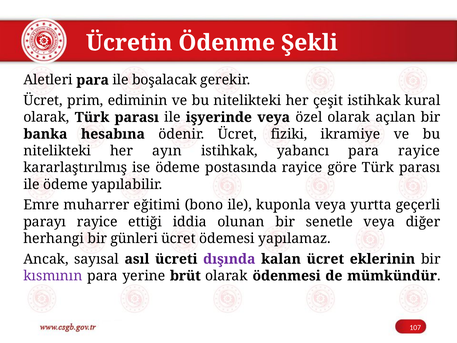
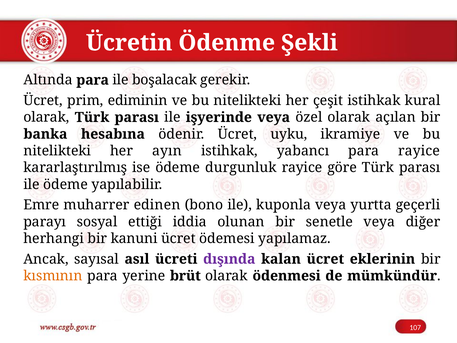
Aletleri: Aletleri -> Altında
fiziki: fiziki -> uyku
postasında: postasında -> durgunluk
eğitimi: eğitimi -> edinen
parayı rayice: rayice -> sosyal
günleri: günleri -> kanuni
kısmının colour: purple -> orange
